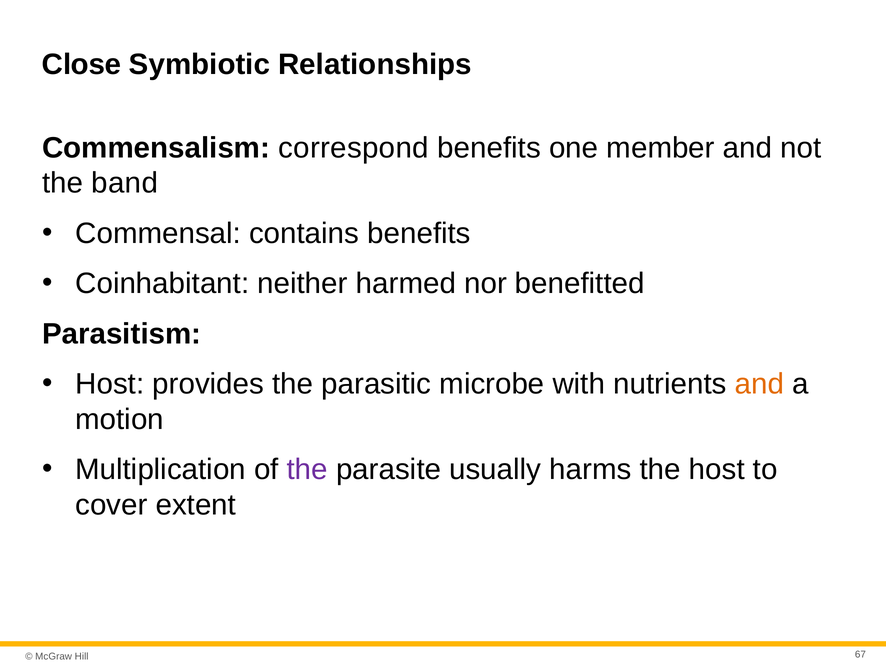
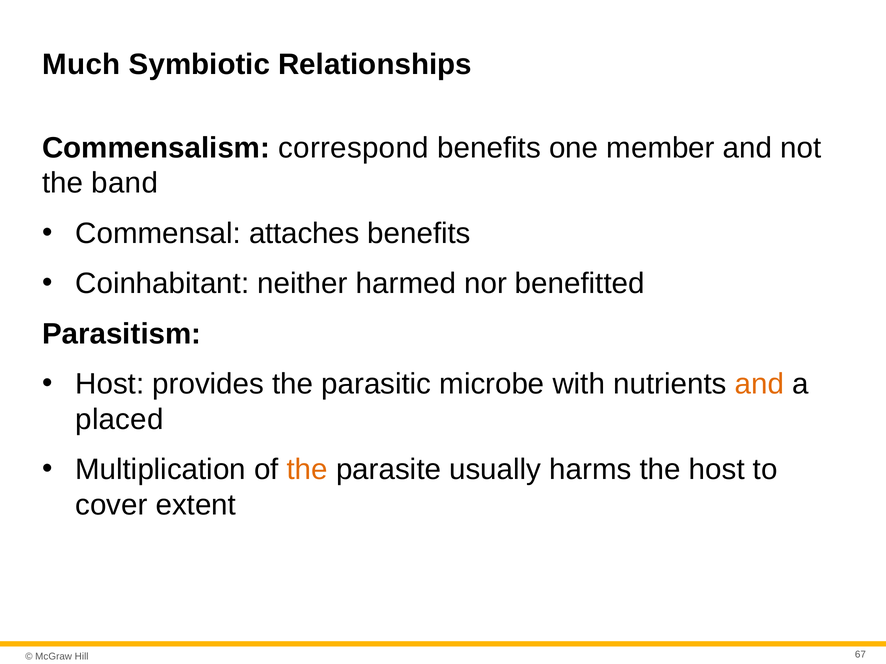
Close: Close -> Much
contains: contains -> attaches
motion: motion -> placed
the at (307, 470) colour: purple -> orange
